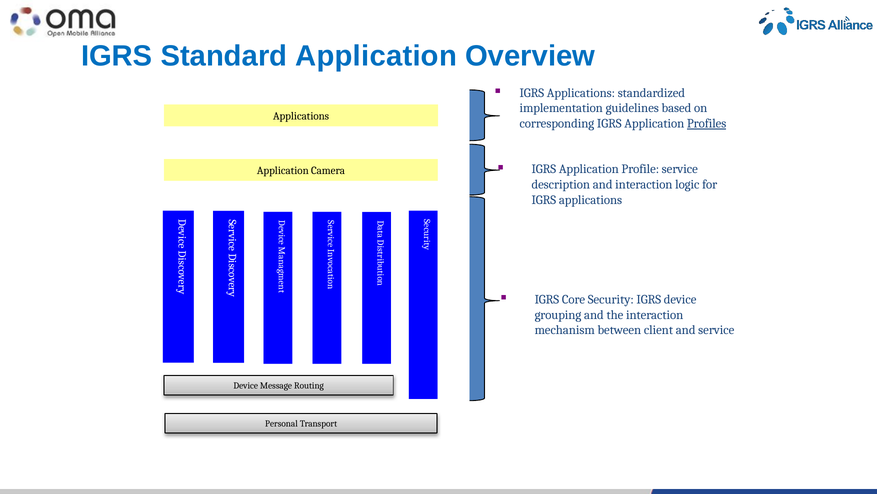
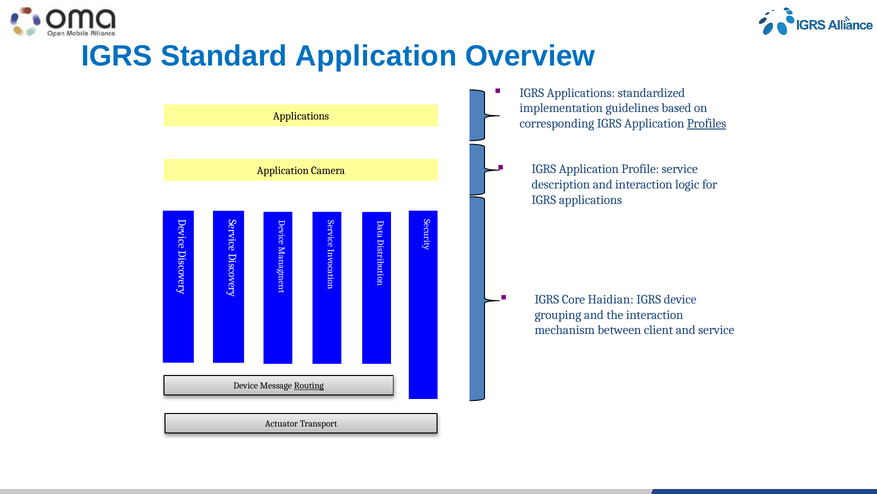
Security: Security -> Haidian
Routing underline: none -> present
Personal: Personal -> Actuator
